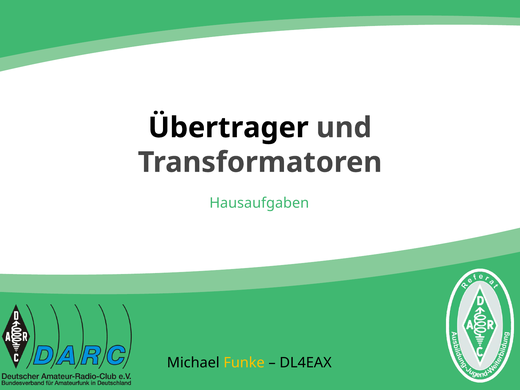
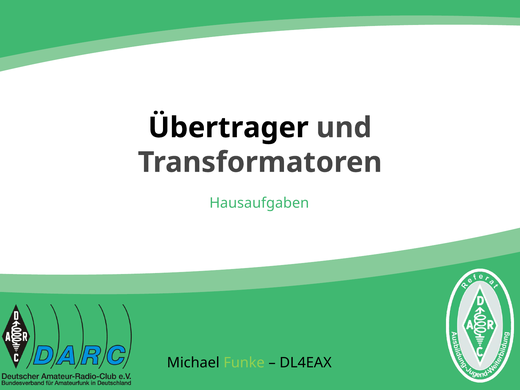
Funke colour: yellow -> light green
